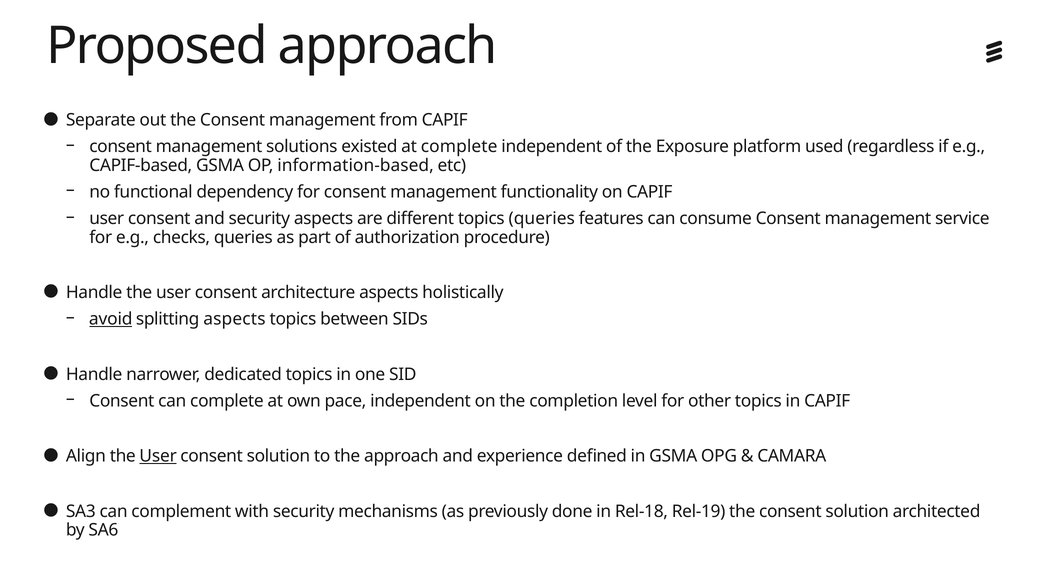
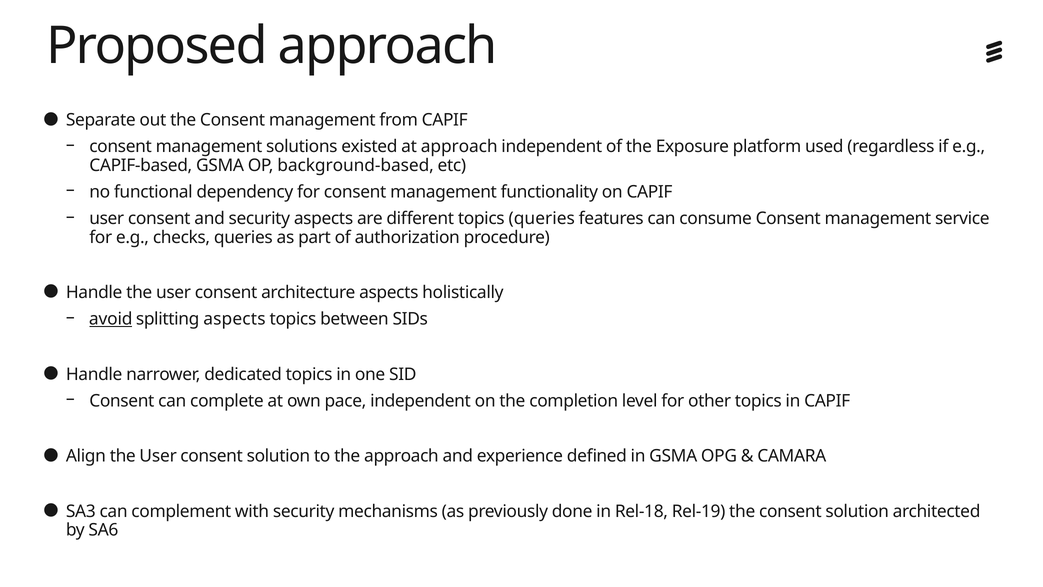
at complete: complete -> approach
information-based: information-based -> background-based
User at (158, 456) underline: present -> none
